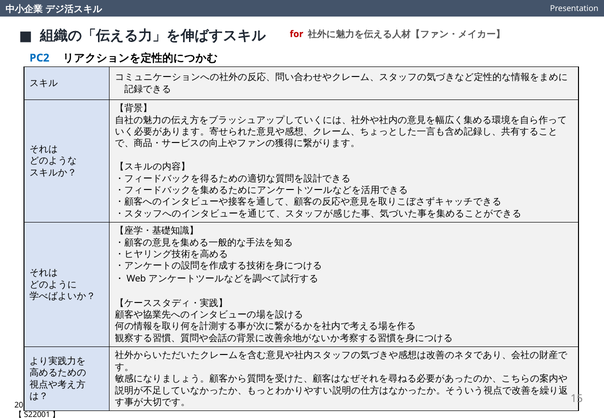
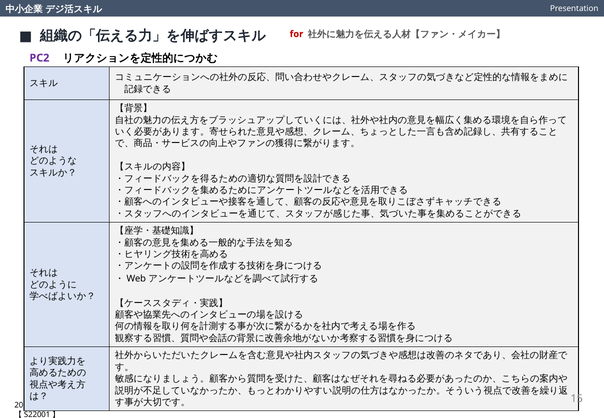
PC2 colour: blue -> purple
